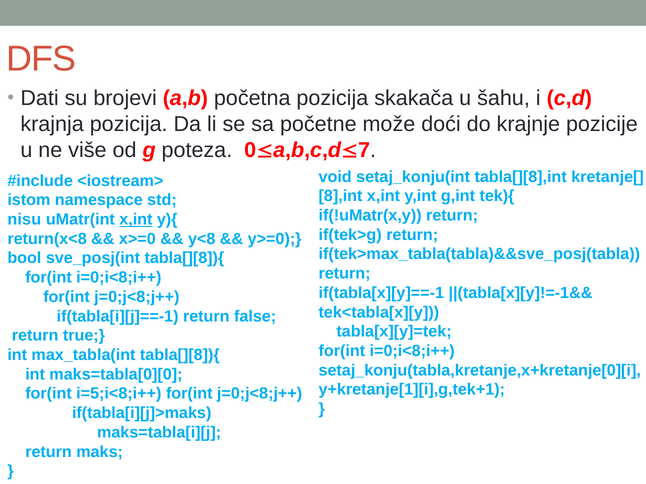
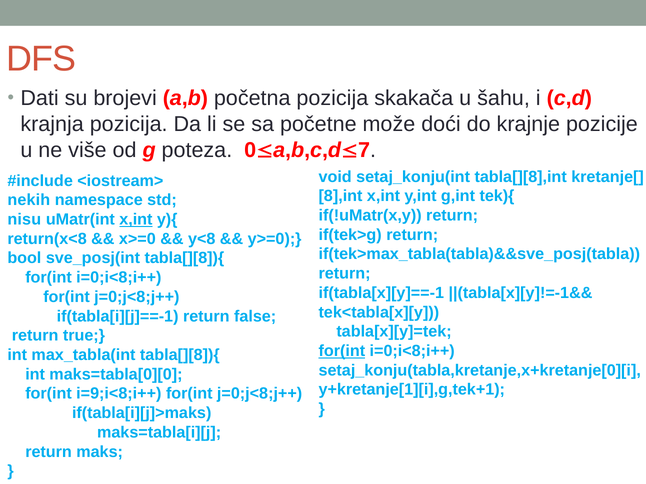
istom: istom -> nekih
for(int at (342, 351) underline: none -> present
i=5;i<8;i++: i=5;i<8;i++ -> i=9;i<8;i++
